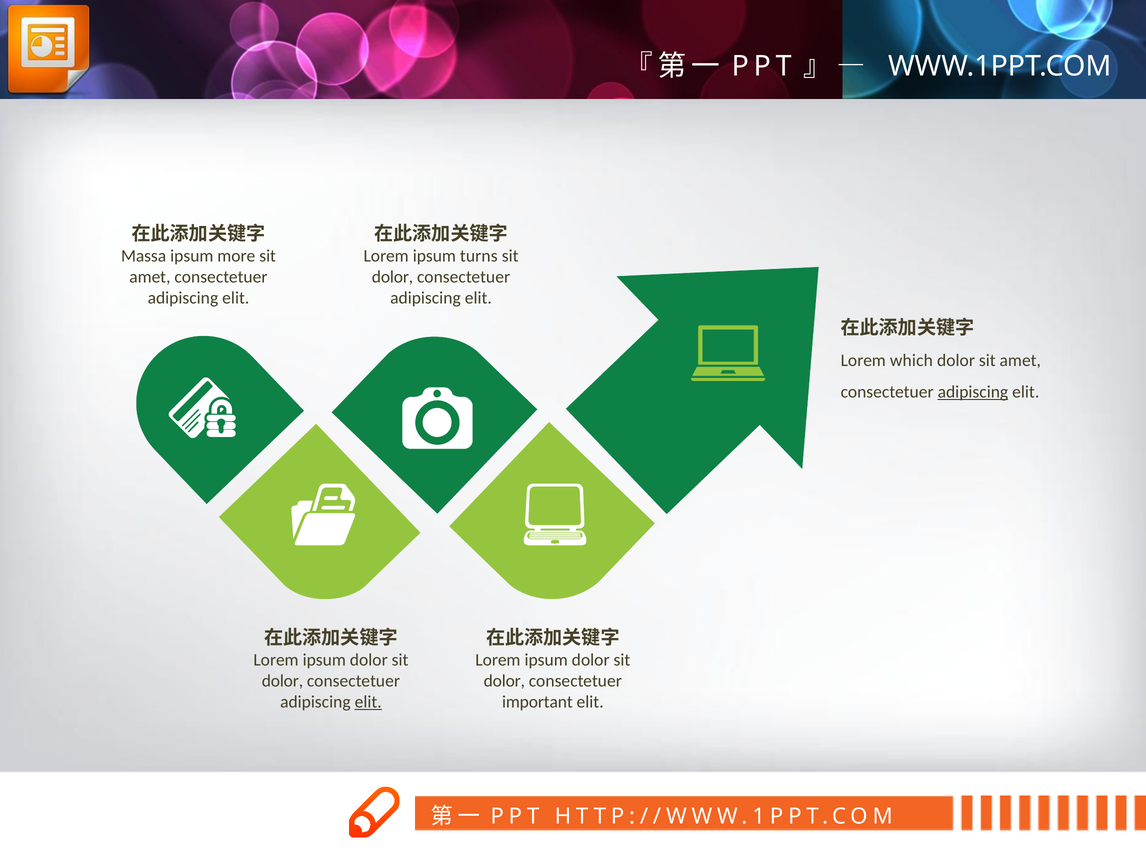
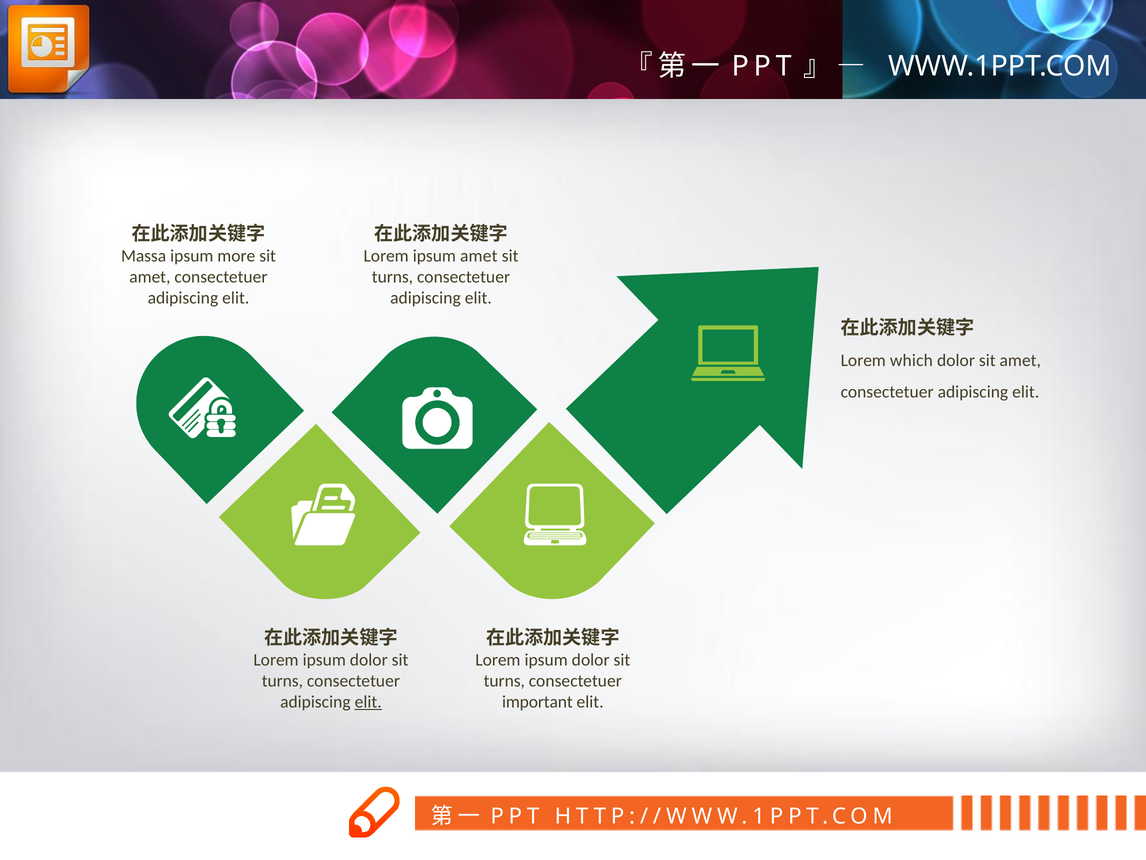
ipsum turns: turns -> amet
dolor at (393, 277): dolor -> turns
adipiscing at (973, 392) underline: present -> none
dolor at (282, 681): dolor -> turns
dolor at (504, 681): dolor -> turns
